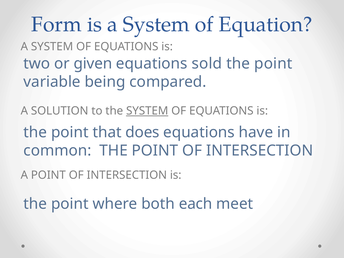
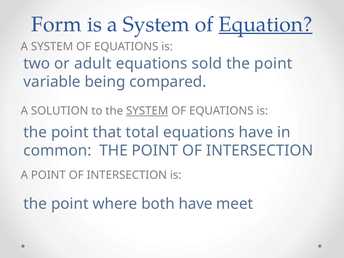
Equation underline: none -> present
given: given -> adult
does: does -> total
both each: each -> have
